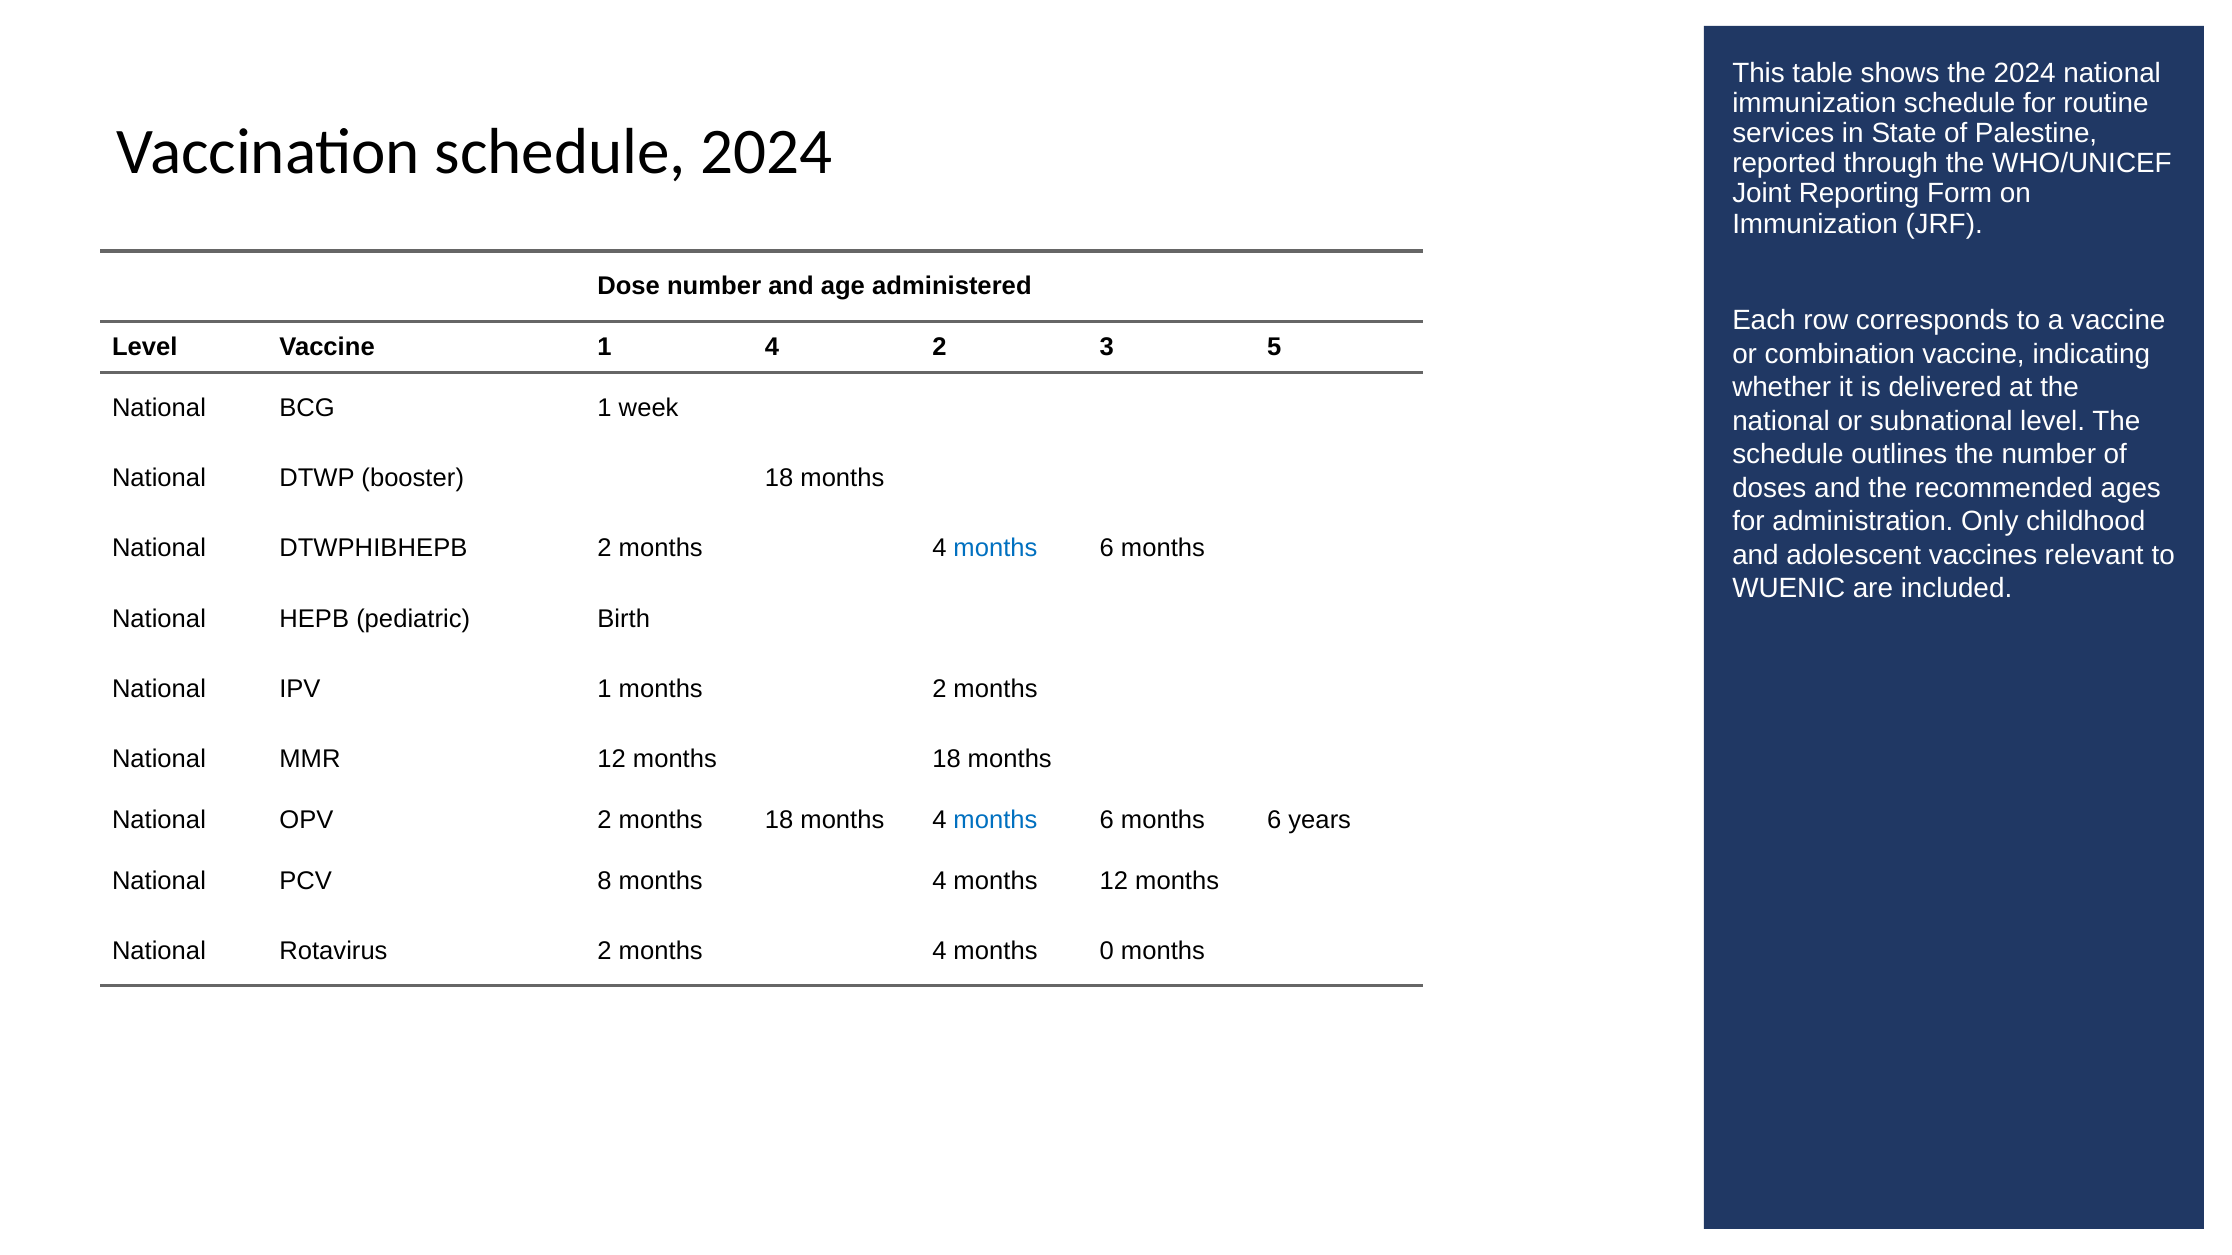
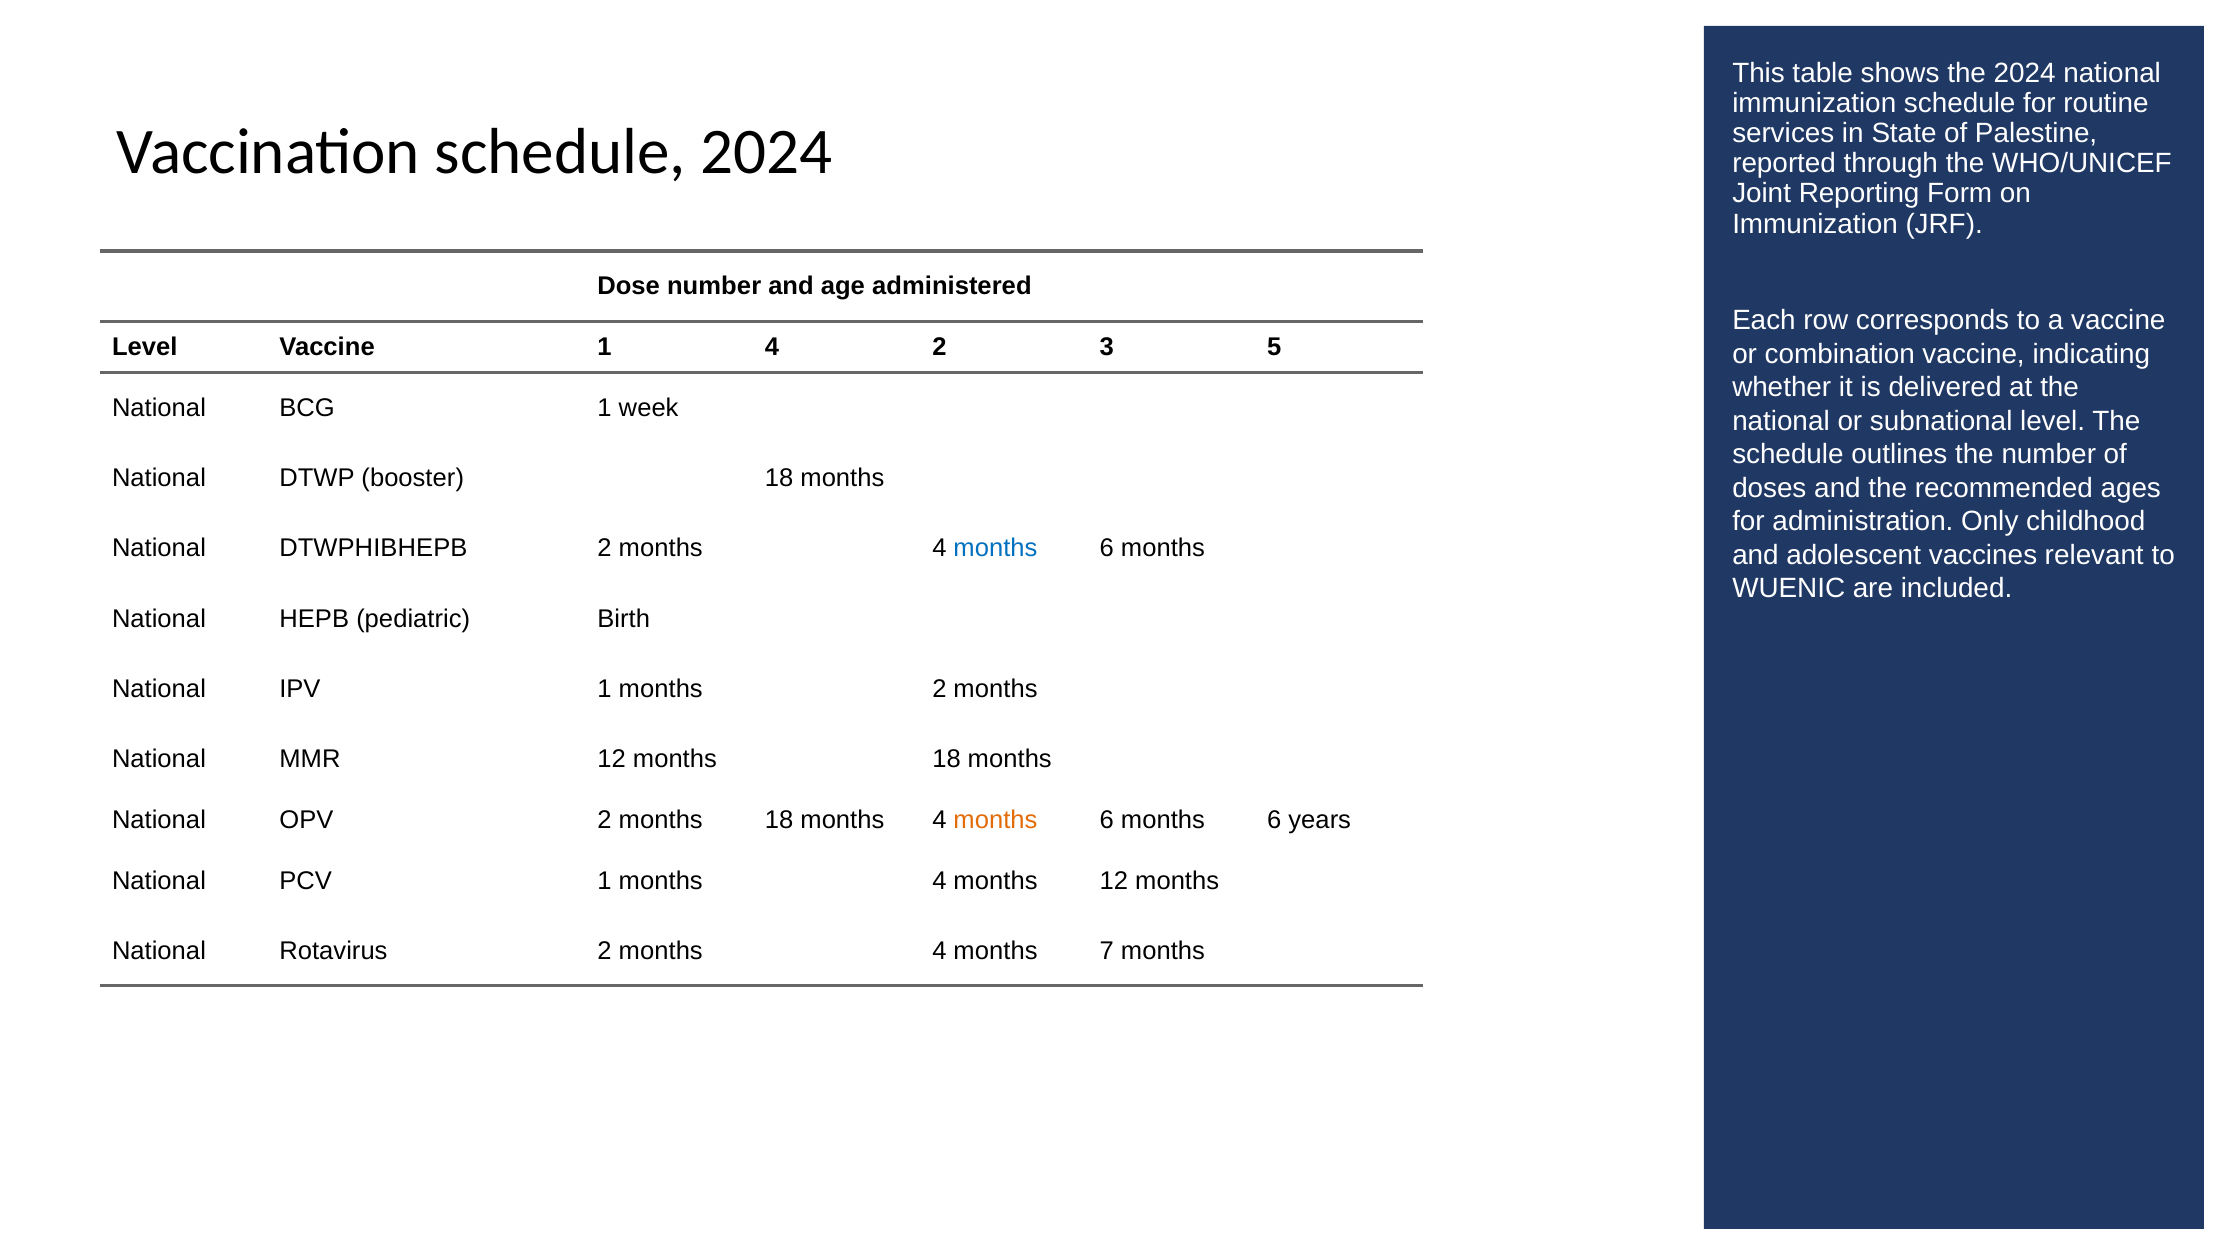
months at (995, 820) colour: blue -> orange
PCV 8: 8 -> 1
0: 0 -> 7
